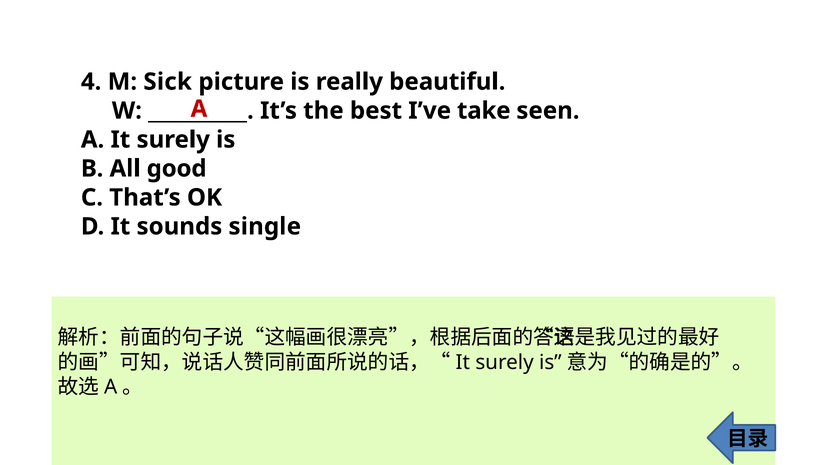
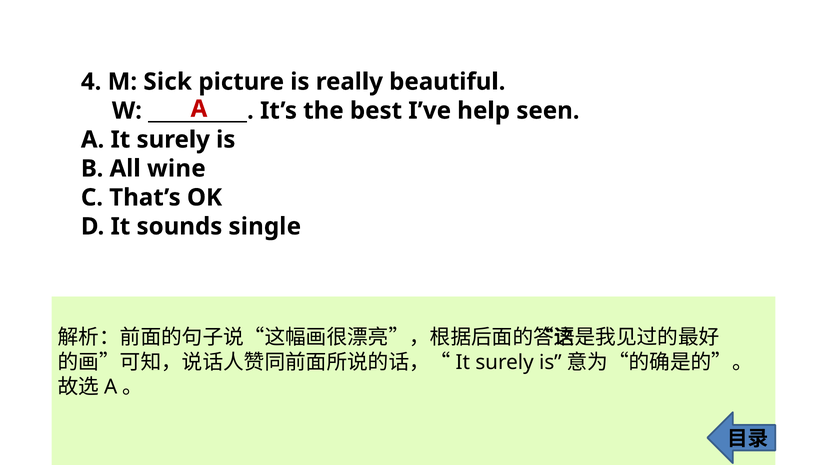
take: take -> help
good: good -> wine
